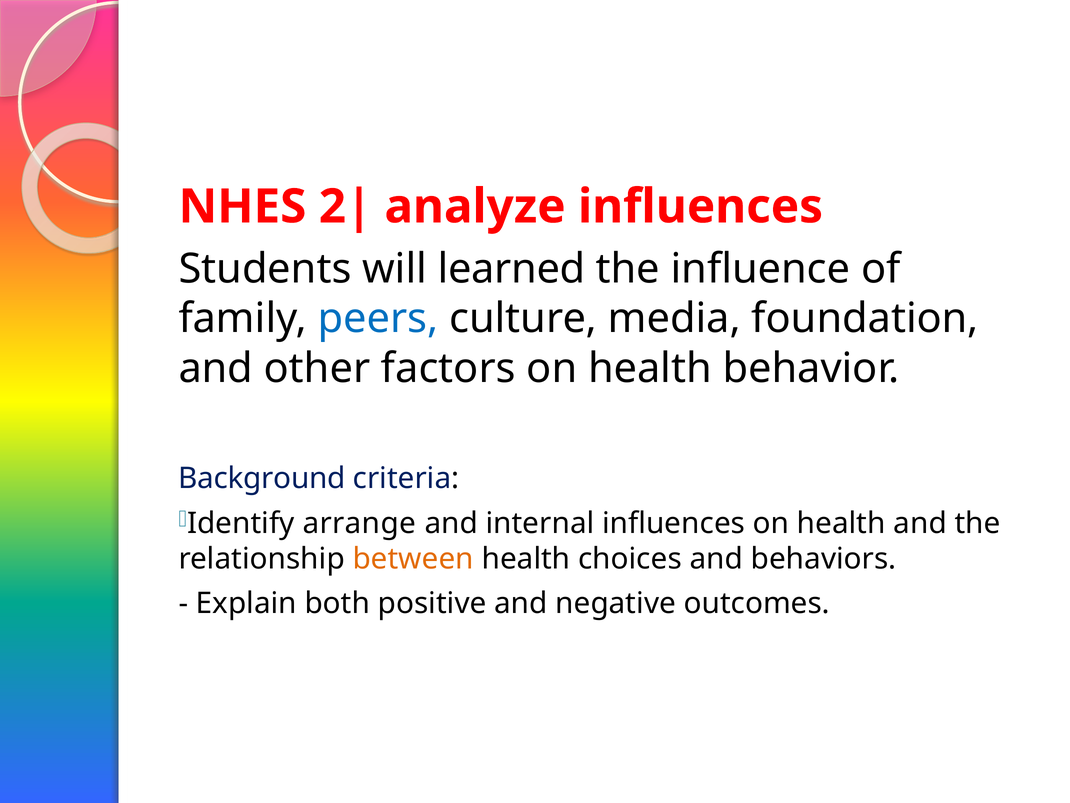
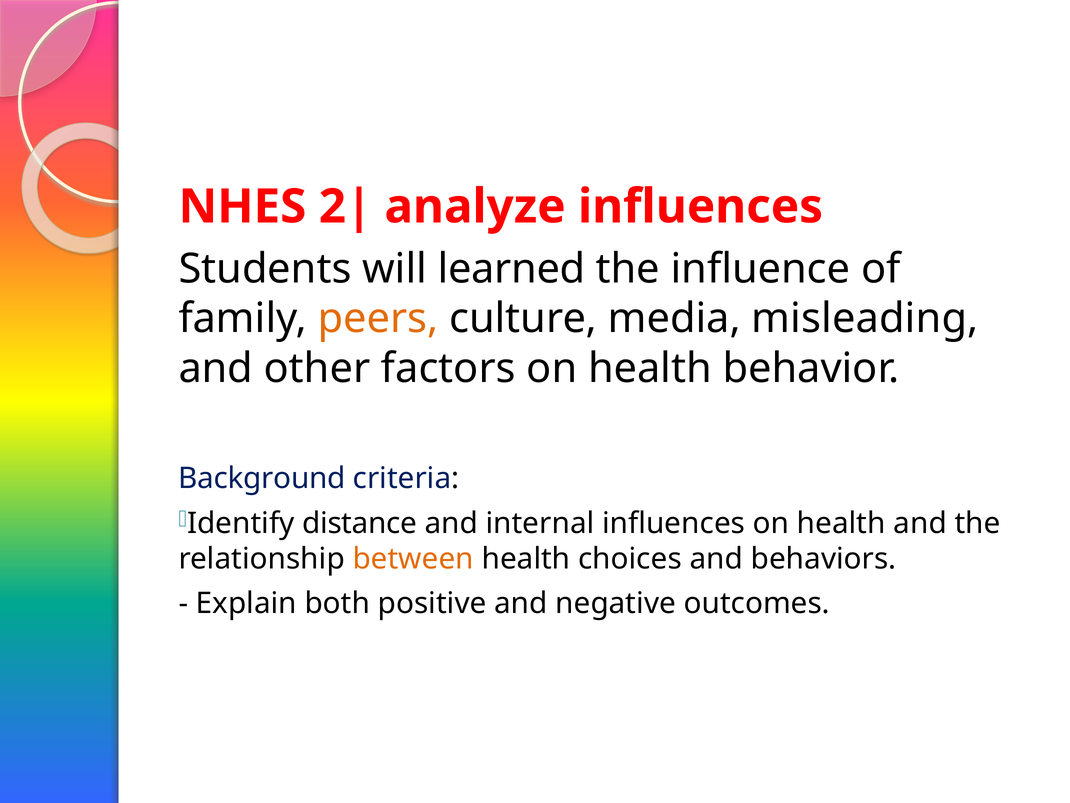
peers colour: blue -> orange
foundation: foundation -> misleading
arrange: arrange -> distance
